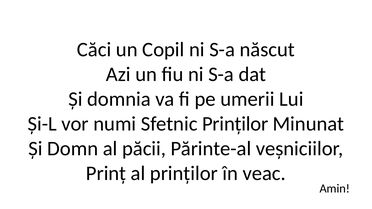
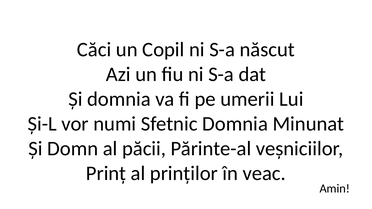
Sfetnic Prinților: Prinților -> Domnia
